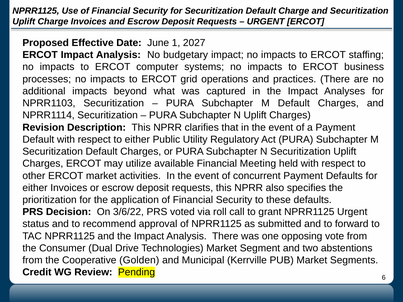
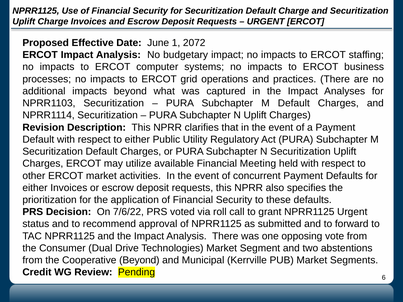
2027: 2027 -> 2072
3/6/22: 3/6/22 -> 7/6/22
Cooperative Golden: Golden -> Beyond
